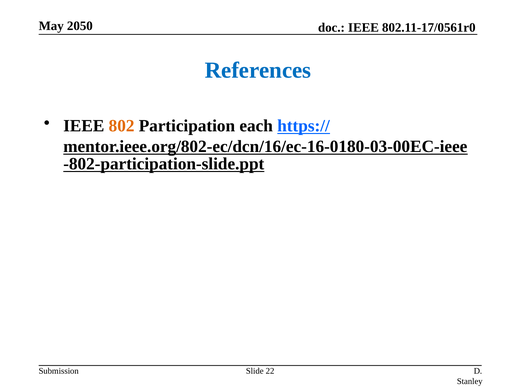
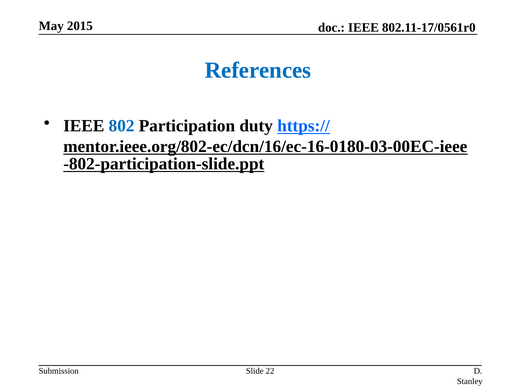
2050: 2050 -> 2015
802 colour: orange -> blue
each: each -> duty
